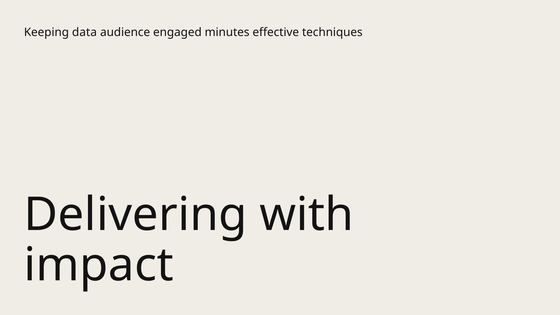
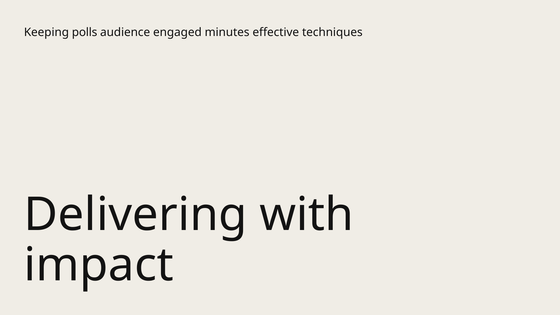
data: data -> polls
